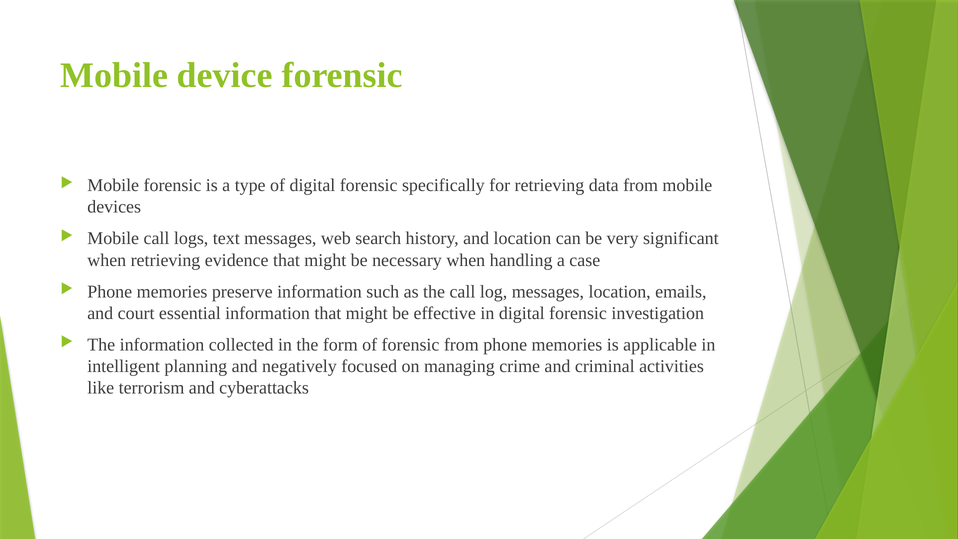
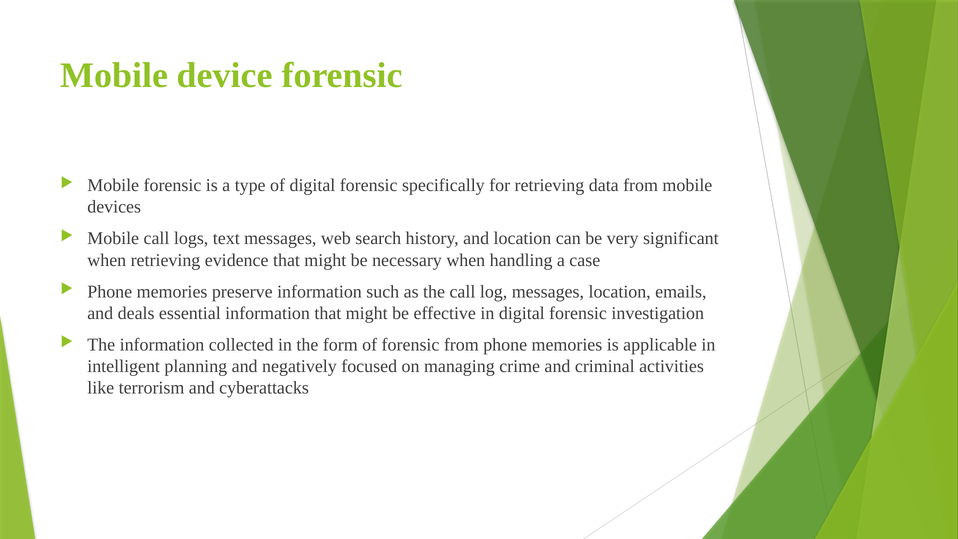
court: court -> deals
